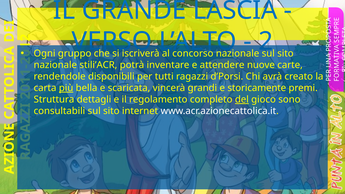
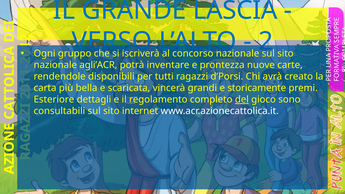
stili’ACR: stili’ACR -> agli’ACR
attendere: attendere -> prontezza
più underline: present -> none
Struttura: Struttura -> Esteriore
